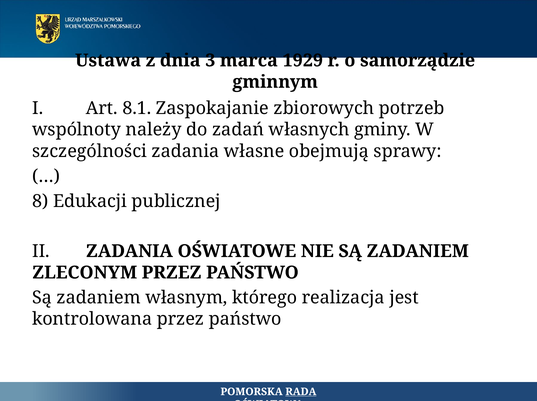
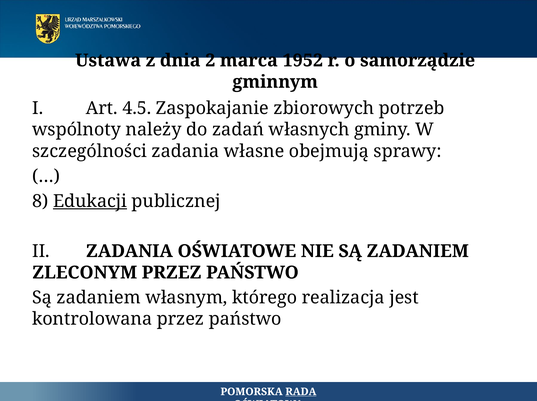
3: 3 -> 2
1929: 1929 -> 1952
8.1: 8.1 -> 4.5
Edukacji underline: none -> present
